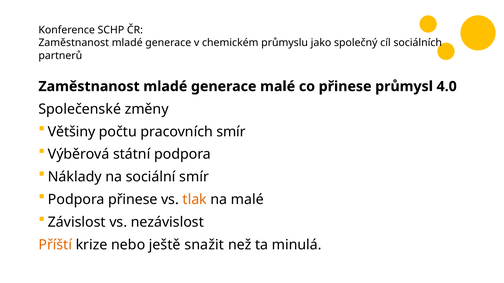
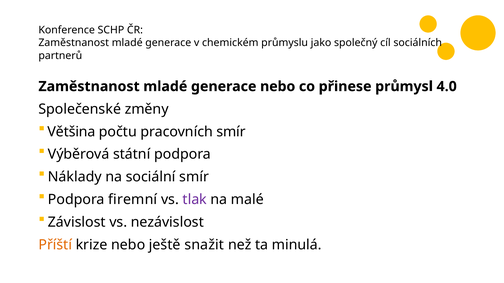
generace malé: malé -> nebo
Většiny: Většiny -> Většina
Podpora přinese: přinese -> firemní
tlak colour: orange -> purple
